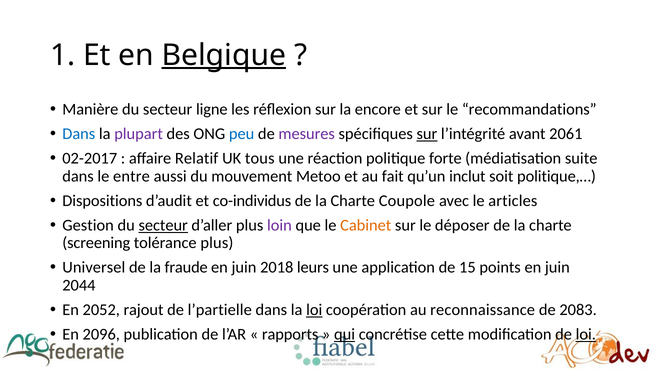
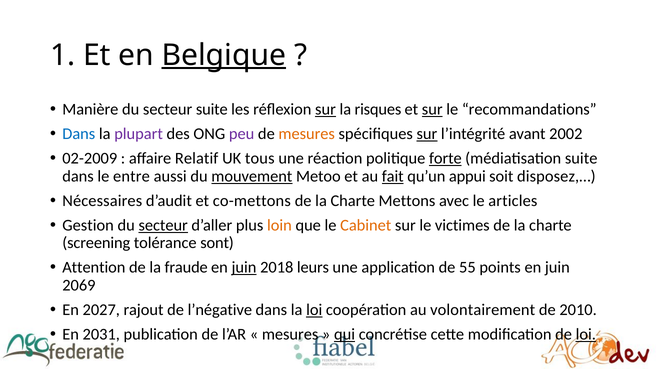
secteur ligne: ligne -> suite
sur at (325, 109) underline: none -> present
encore: encore -> risques
sur at (432, 109) underline: none -> present
peu colour: blue -> purple
mesures at (307, 134) colour: purple -> orange
2061: 2061 -> 2002
02-2017: 02-2017 -> 02-2009
forte underline: none -> present
mouvement underline: none -> present
fait underline: none -> present
inclut: inclut -> appui
politique,…: politique,… -> disposez,…
Dispositions: Dispositions -> Nécessaires
co-individus: co-individus -> co-mettons
Coupole: Coupole -> Mettons
loin colour: purple -> orange
déposer: déposer -> victimes
tolérance plus: plus -> sont
Universel: Universel -> Attention
juin at (244, 268) underline: none -> present
15: 15 -> 55
2044: 2044 -> 2069
2052: 2052 -> 2027
l’partielle: l’partielle -> l’négative
reconnaissance: reconnaissance -> volontairement
2083: 2083 -> 2010
2096: 2096 -> 2031
rapports at (290, 334): rapports -> mesures
